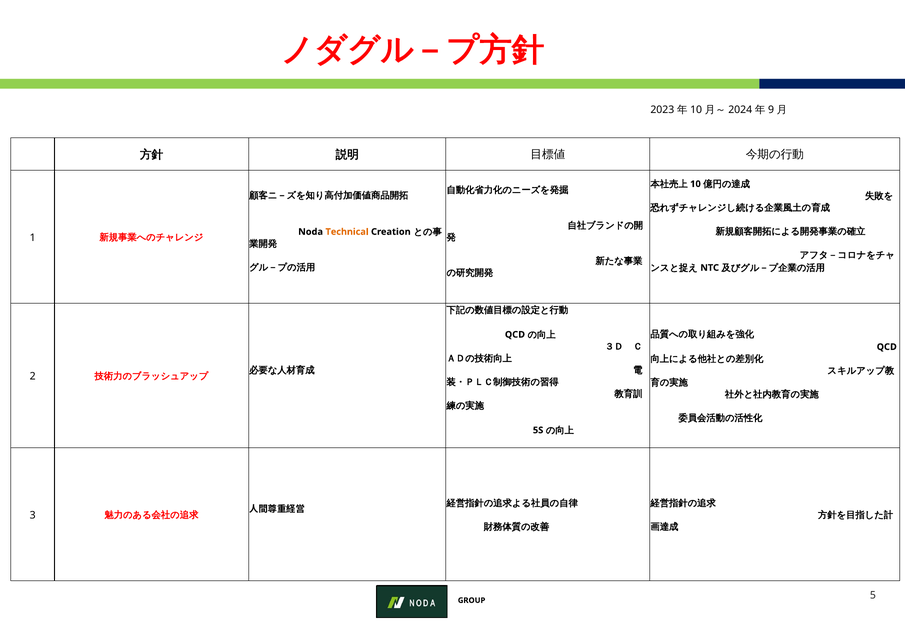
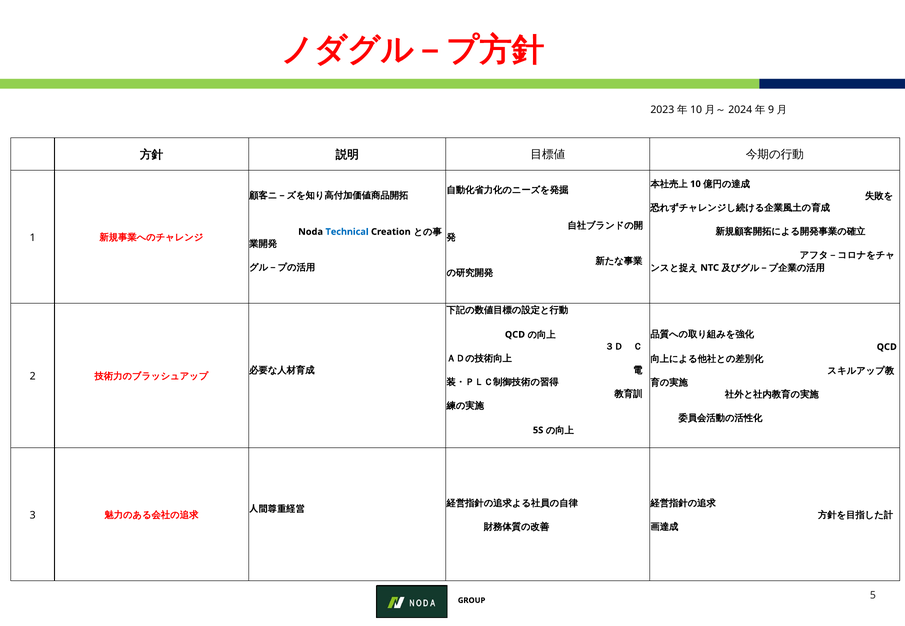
Technical colour: orange -> blue
